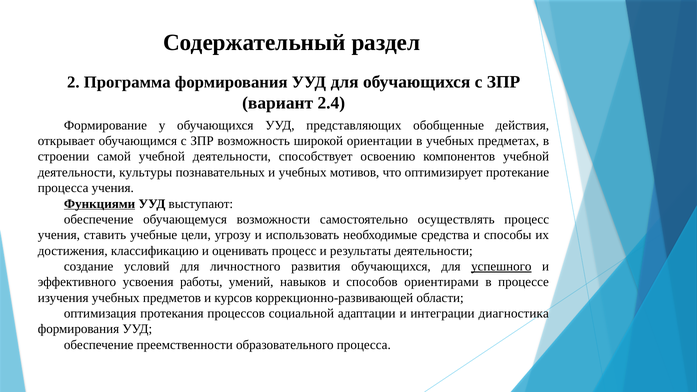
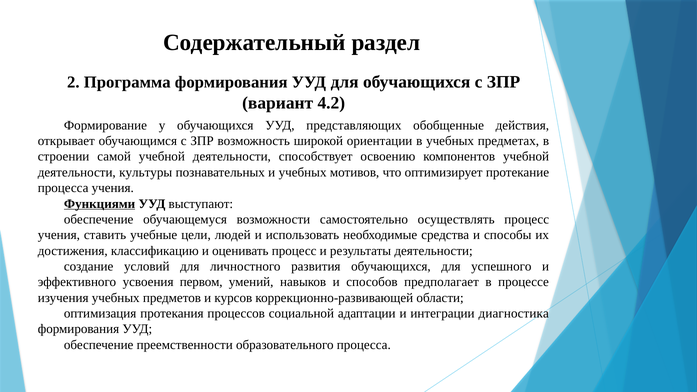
2.4: 2.4 -> 4.2
угрозу: угрозу -> людей
успешного underline: present -> none
работы: работы -> первом
ориентирами: ориентирами -> предполагает
